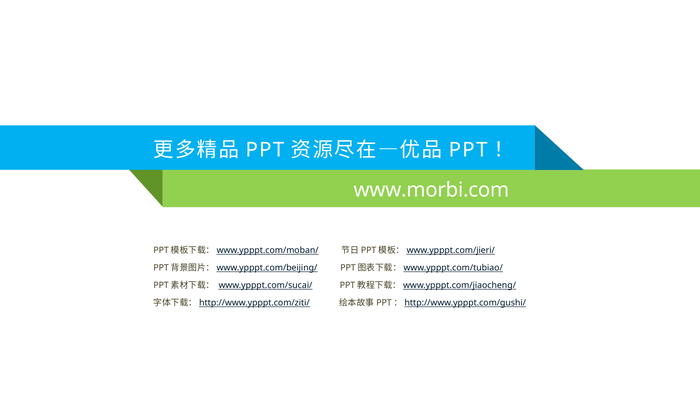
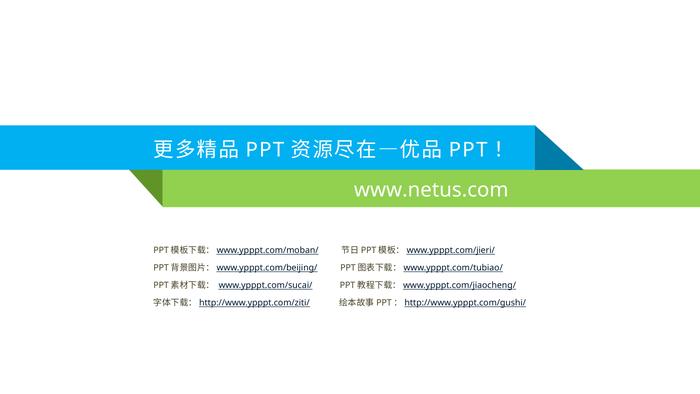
www.morbi.com: www.morbi.com -> www.netus.com
